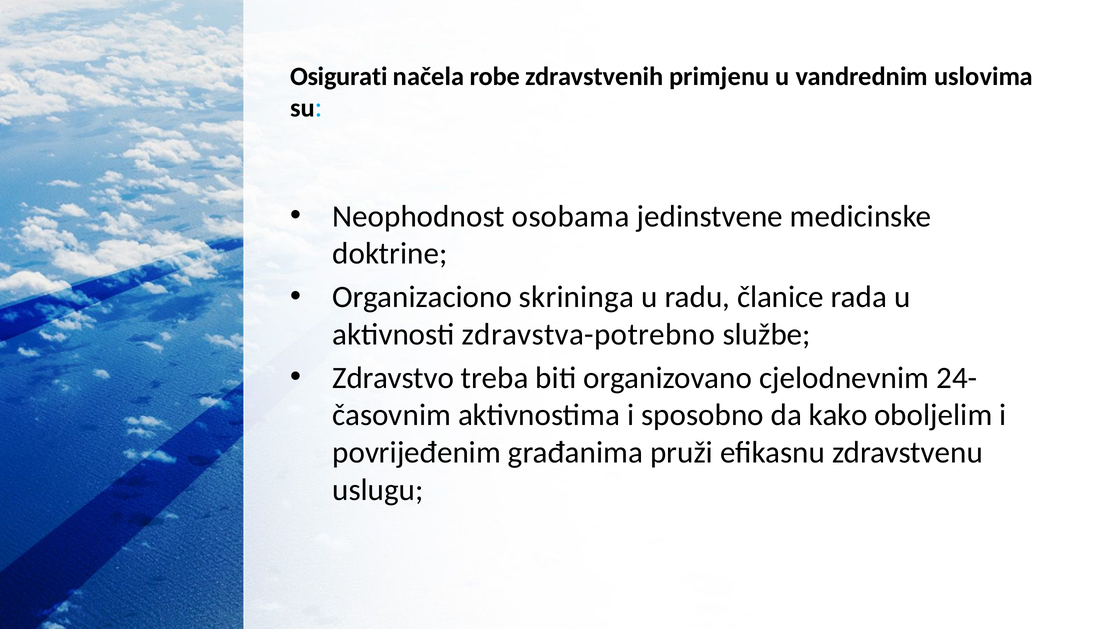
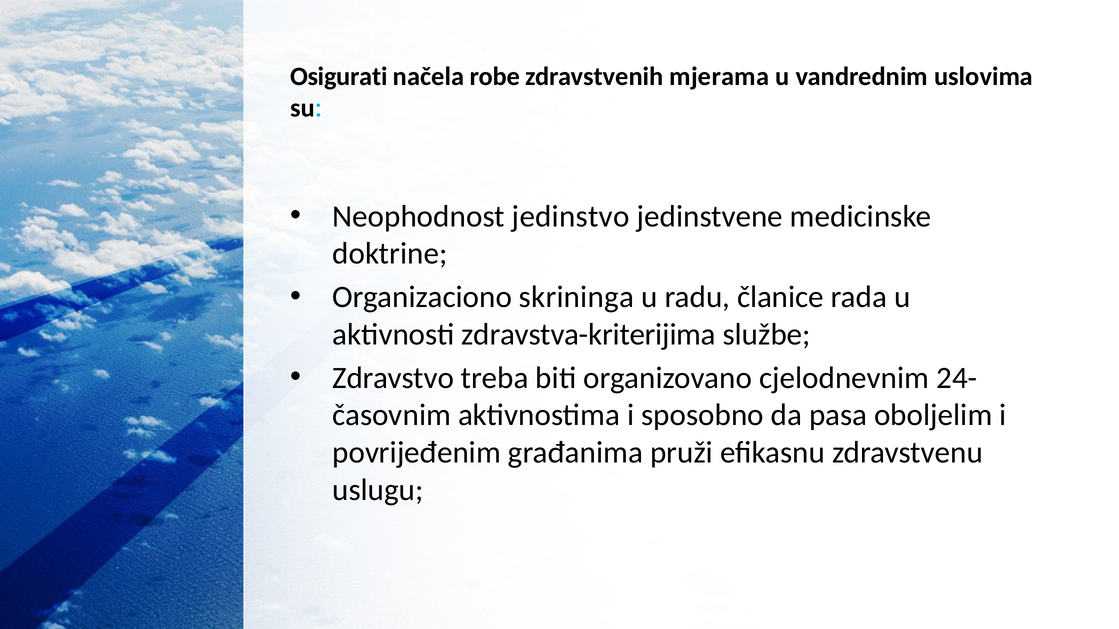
primjenu: primjenu -> mjerama
osobama: osobama -> jedinstvo
zdravstva-potrebno: zdravstva-potrebno -> zdravstva-kriterijima
kako: kako -> pasa
